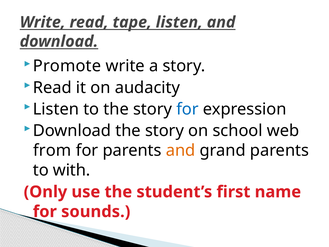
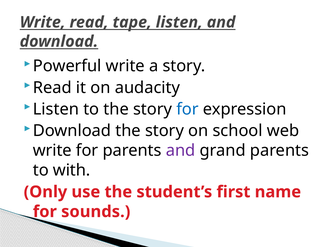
Promote: Promote -> Powerful
from at (52, 150): from -> write
and at (181, 150) colour: orange -> purple
